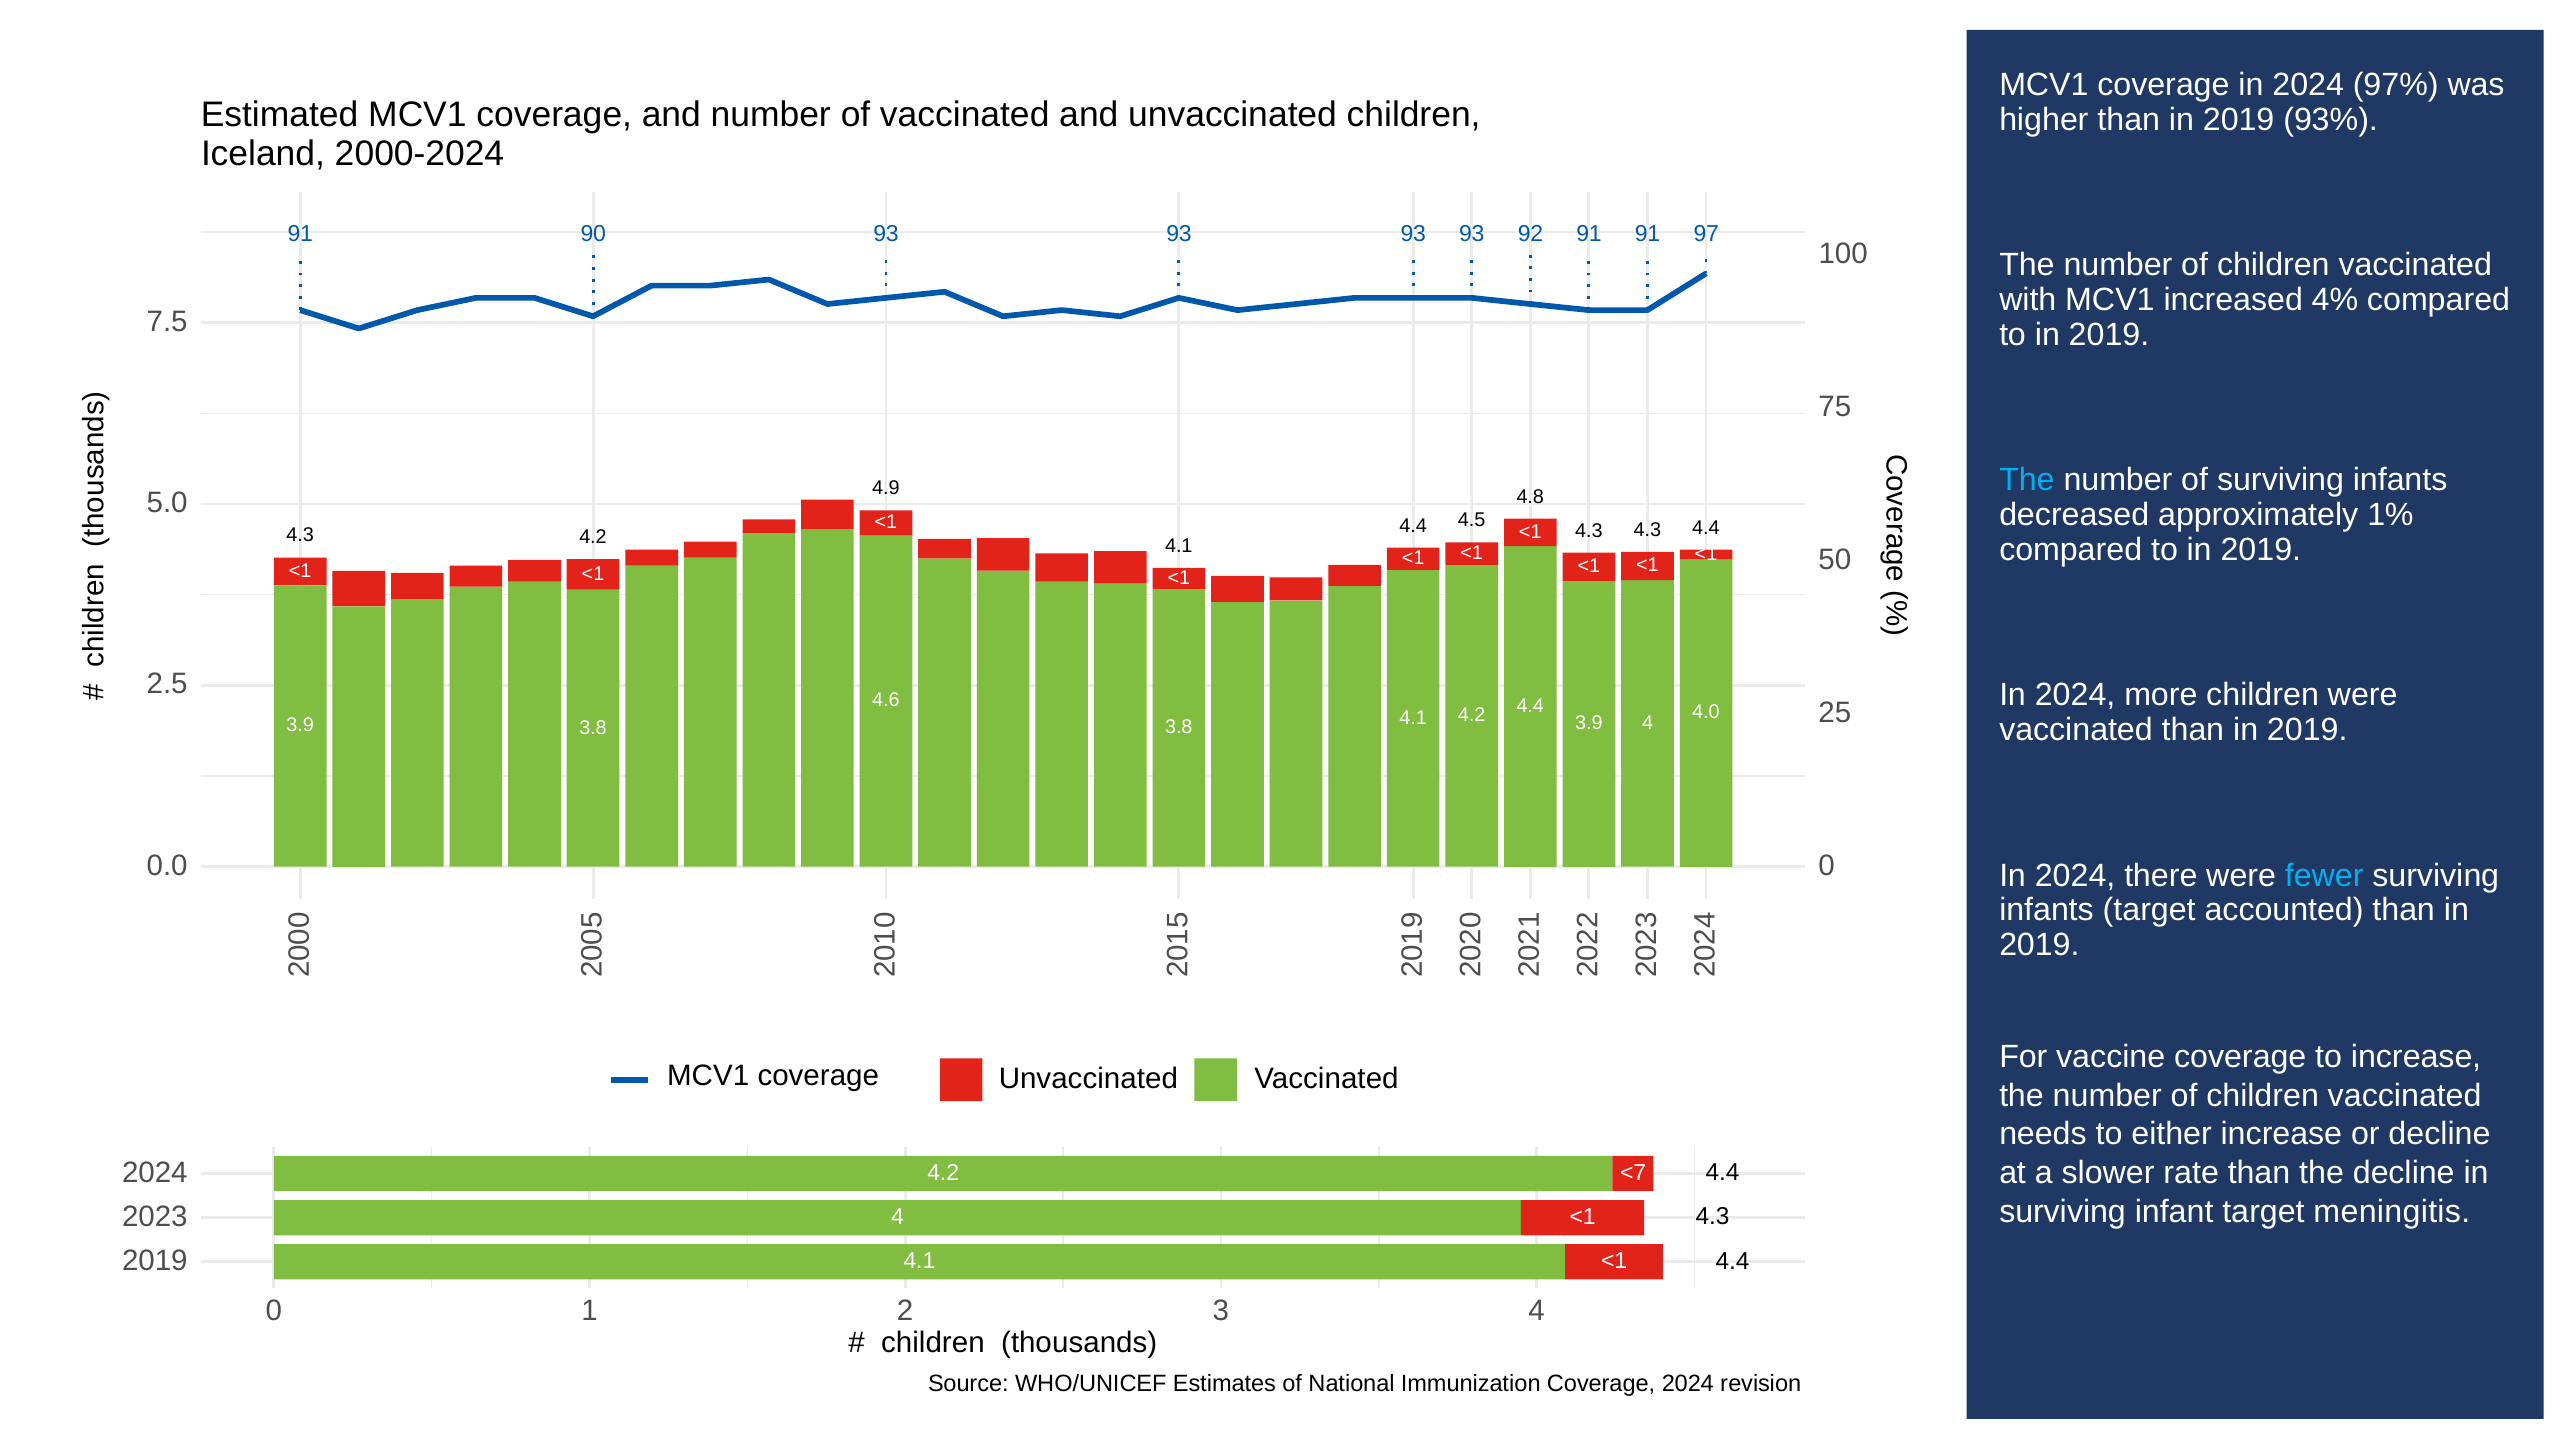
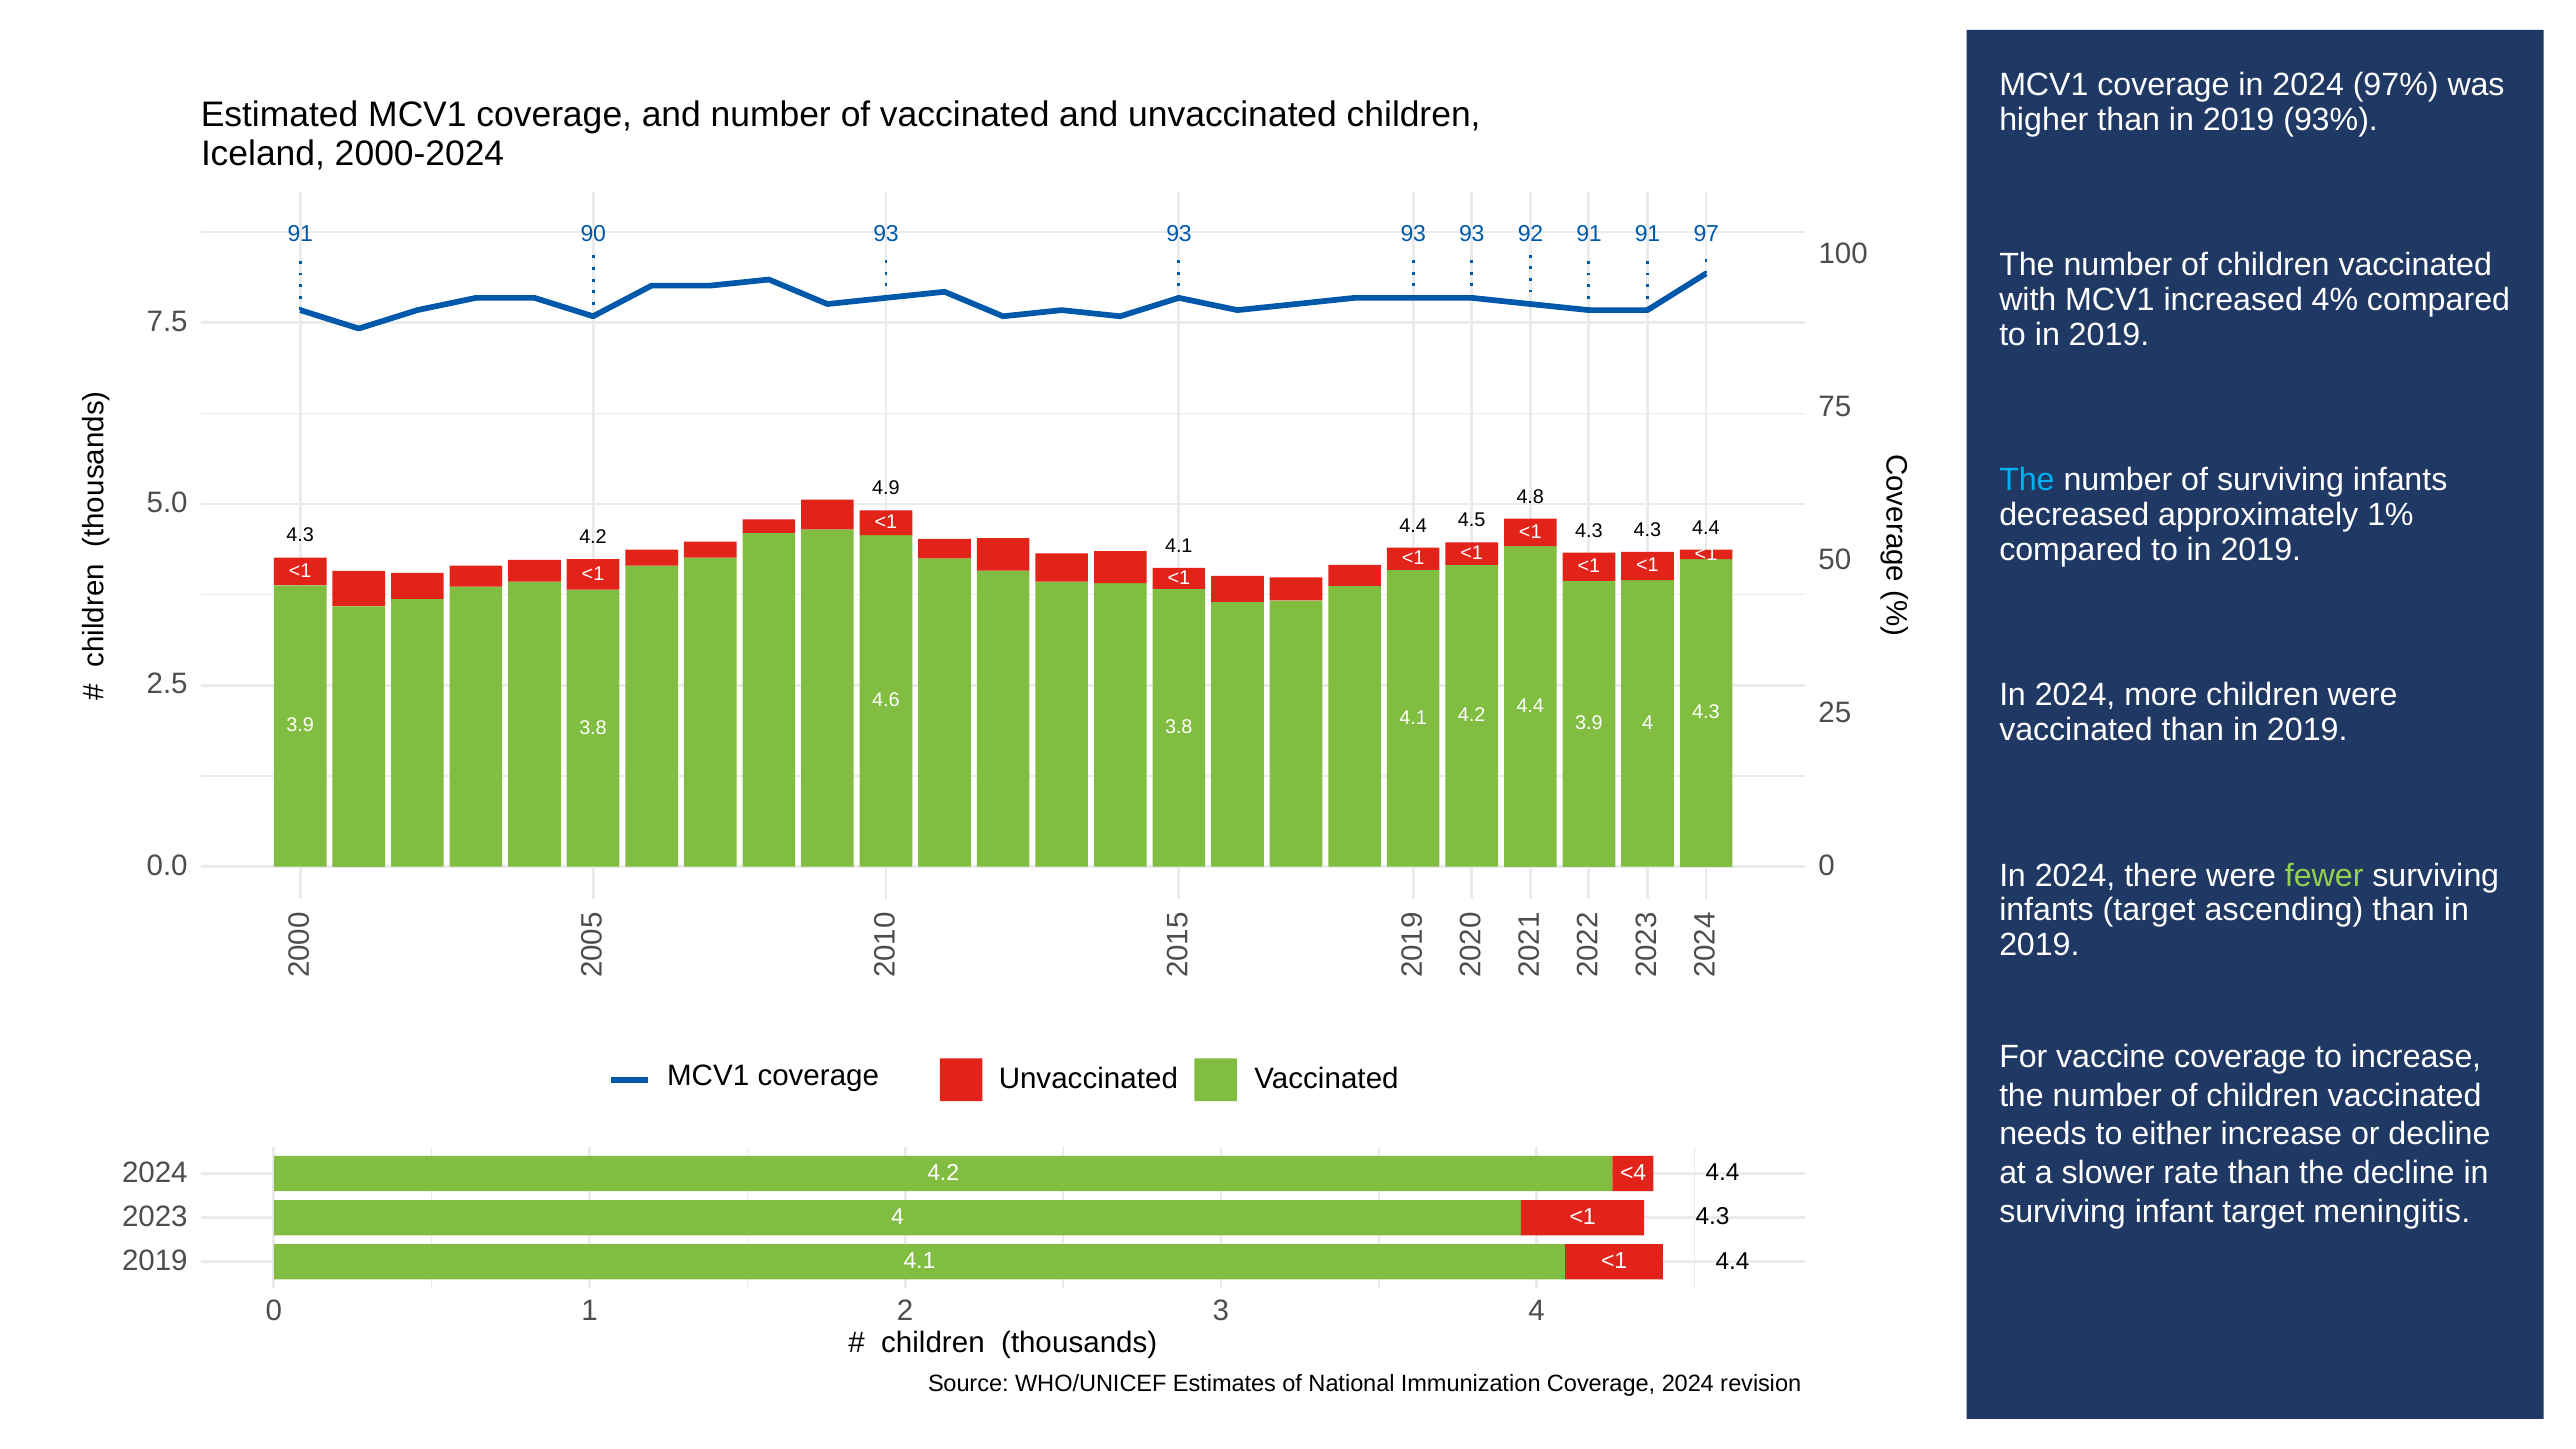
4.0 at (1706, 712): 4.0 -> 4.3
fewer colour: light blue -> light green
accounted: accounted -> ascending
<7: <7 -> <4
